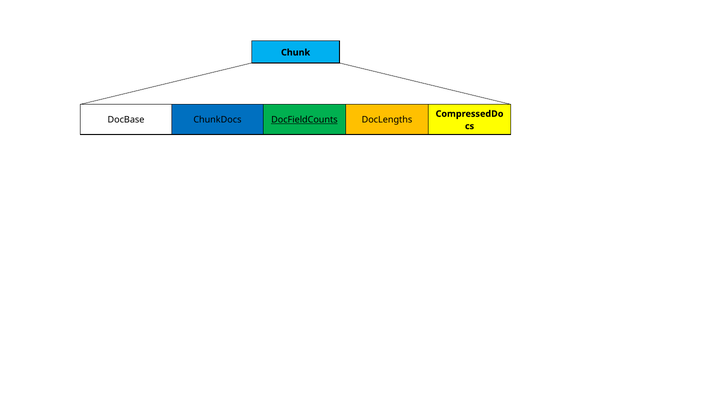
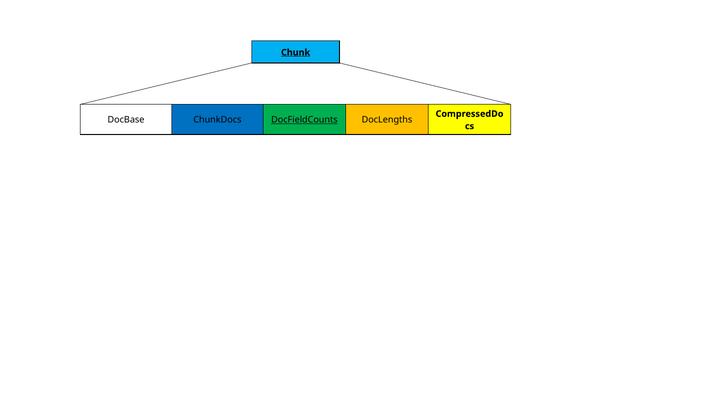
Chunk underline: none -> present
